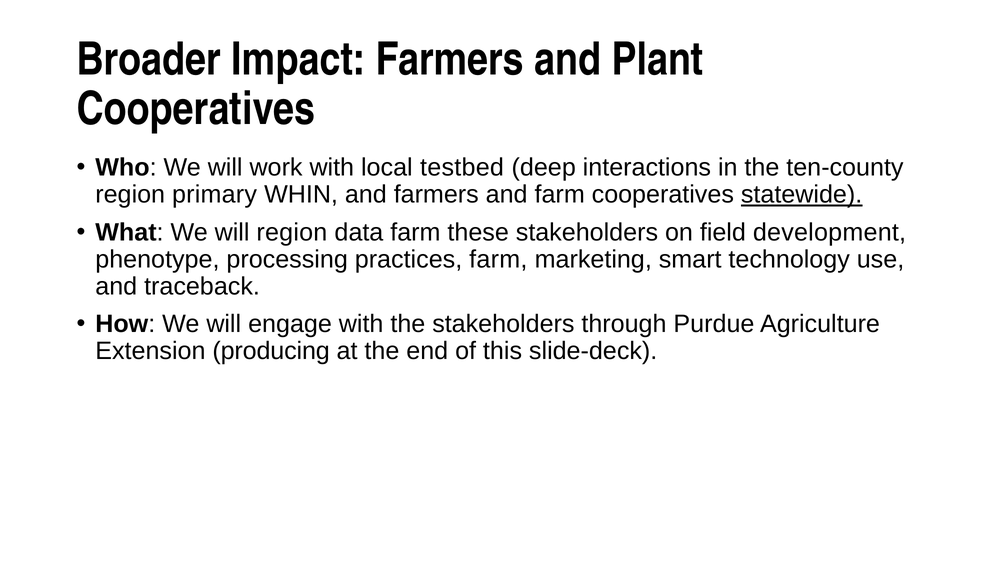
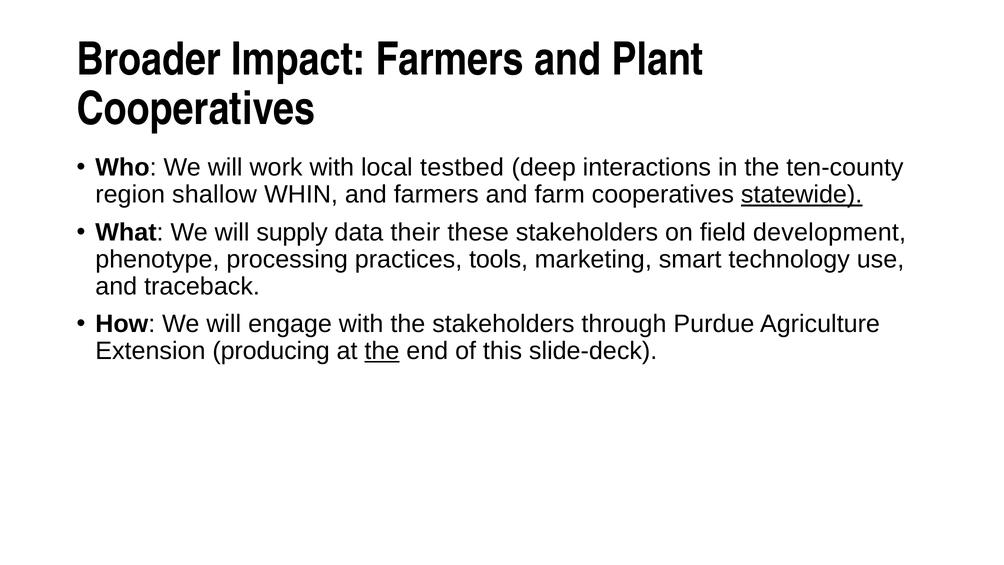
primary: primary -> shallow
will region: region -> supply
data farm: farm -> their
practices farm: farm -> tools
the at (382, 351) underline: none -> present
